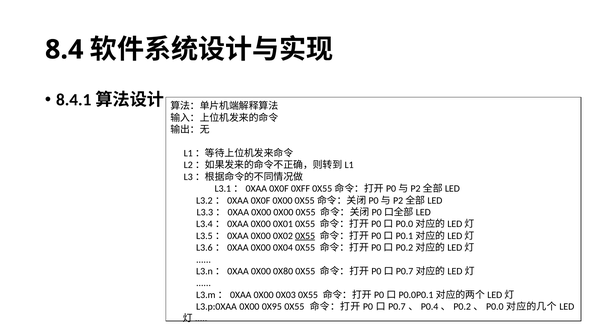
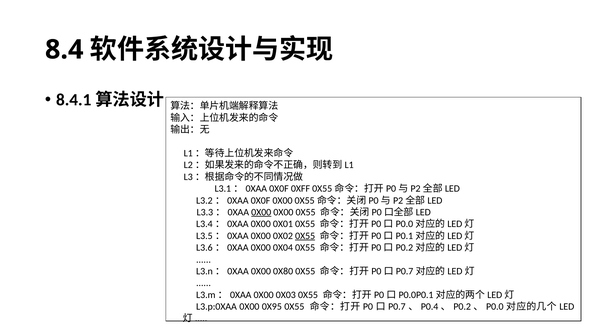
0X00 at (261, 212) underline: none -> present
